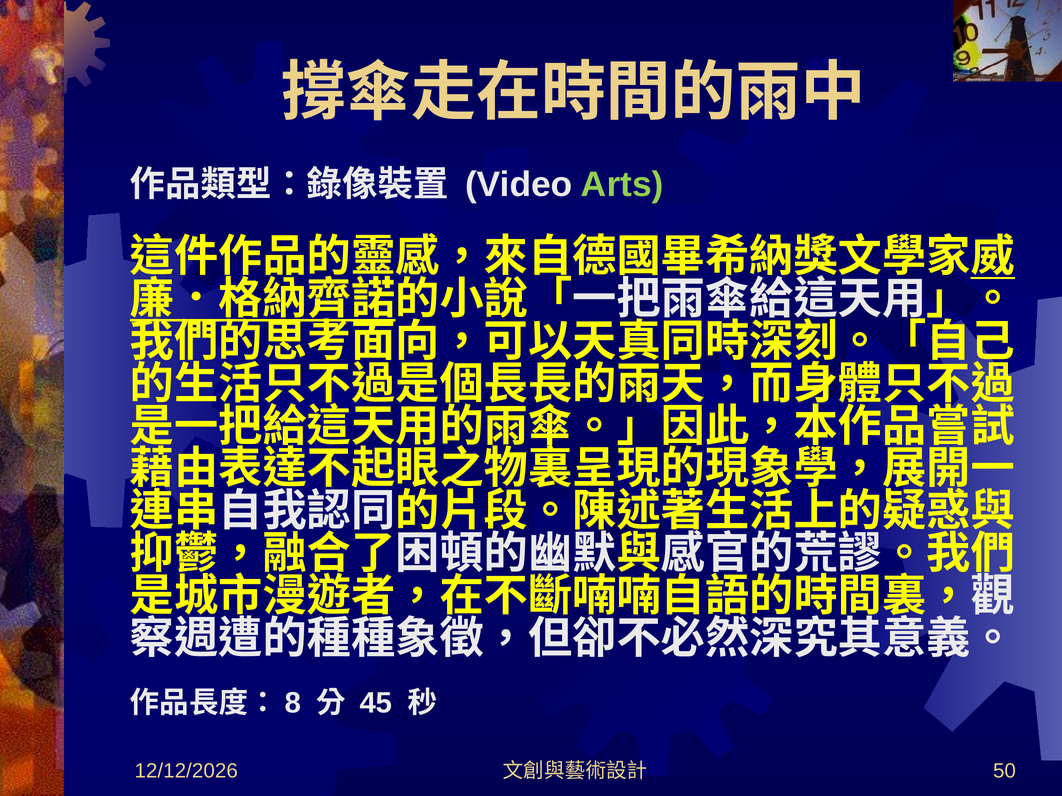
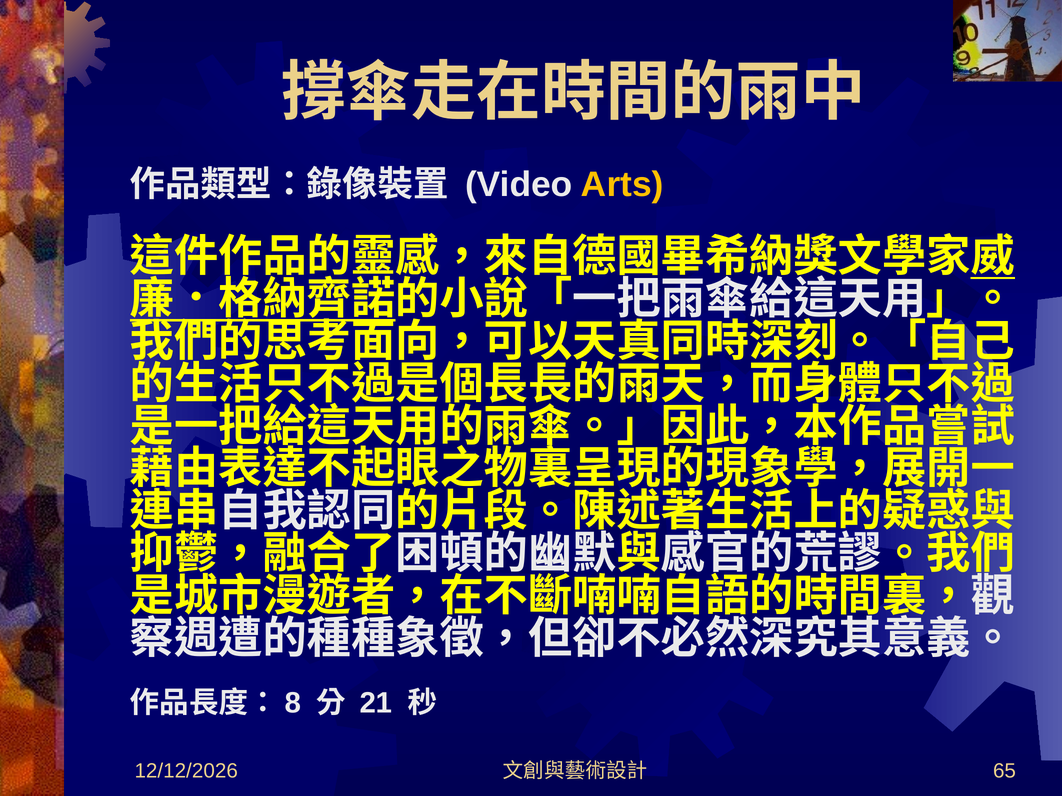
Arts colour: light green -> yellow
45: 45 -> 21
50: 50 -> 65
